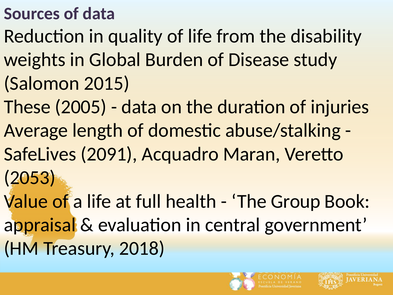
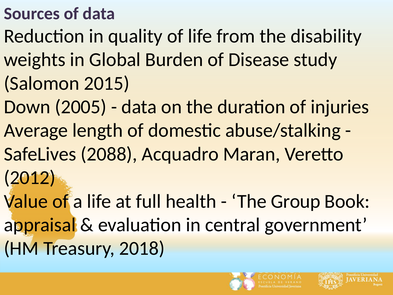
These: These -> Down
2091: 2091 -> 2088
2053: 2053 -> 2012
